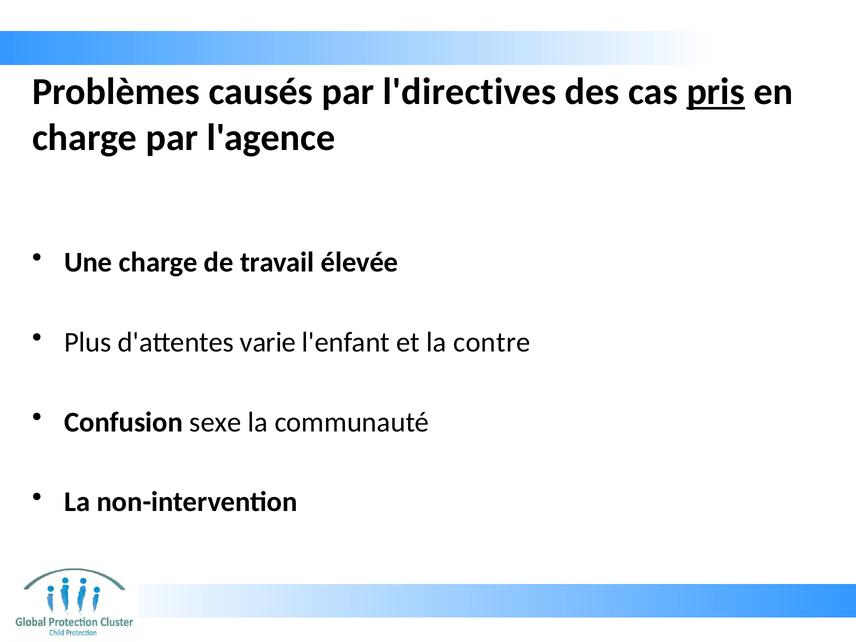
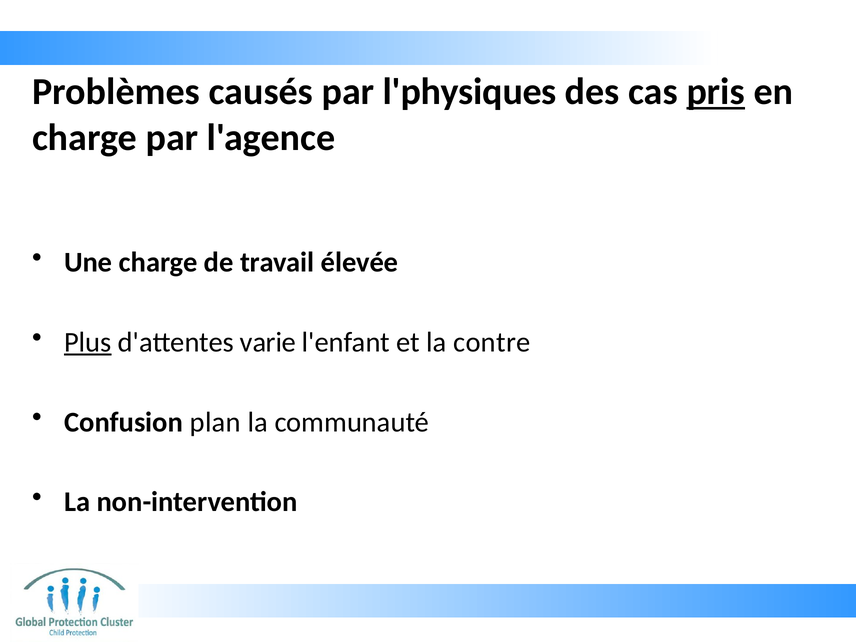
l'directives: l'directives -> l'physiques
Plus underline: none -> present
sexe: sexe -> plan
